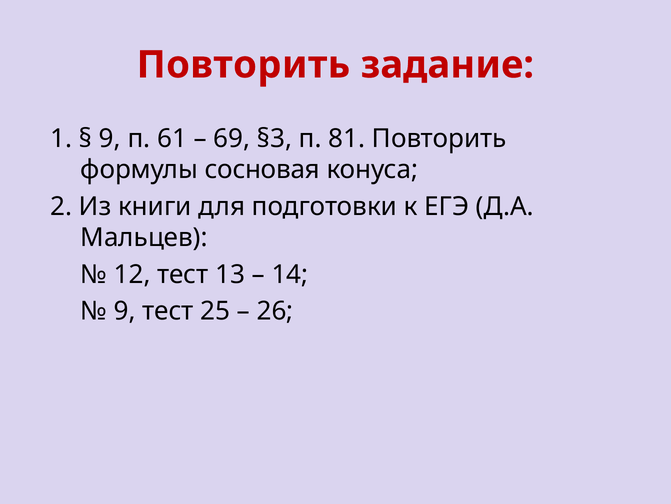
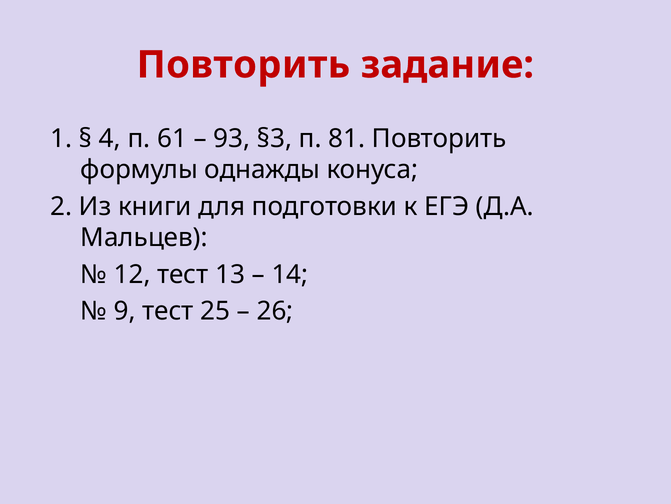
9 at (110, 138): 9 -> 4
69: 69 -> 93
сосновая: сосновая -> однажды
